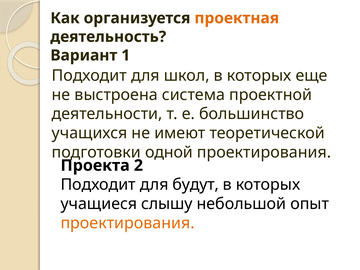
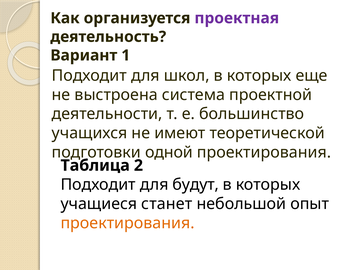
проектная colour: orange -> purple
Проекта: Проекта -> Таблица
слышу: слышу -> станет
